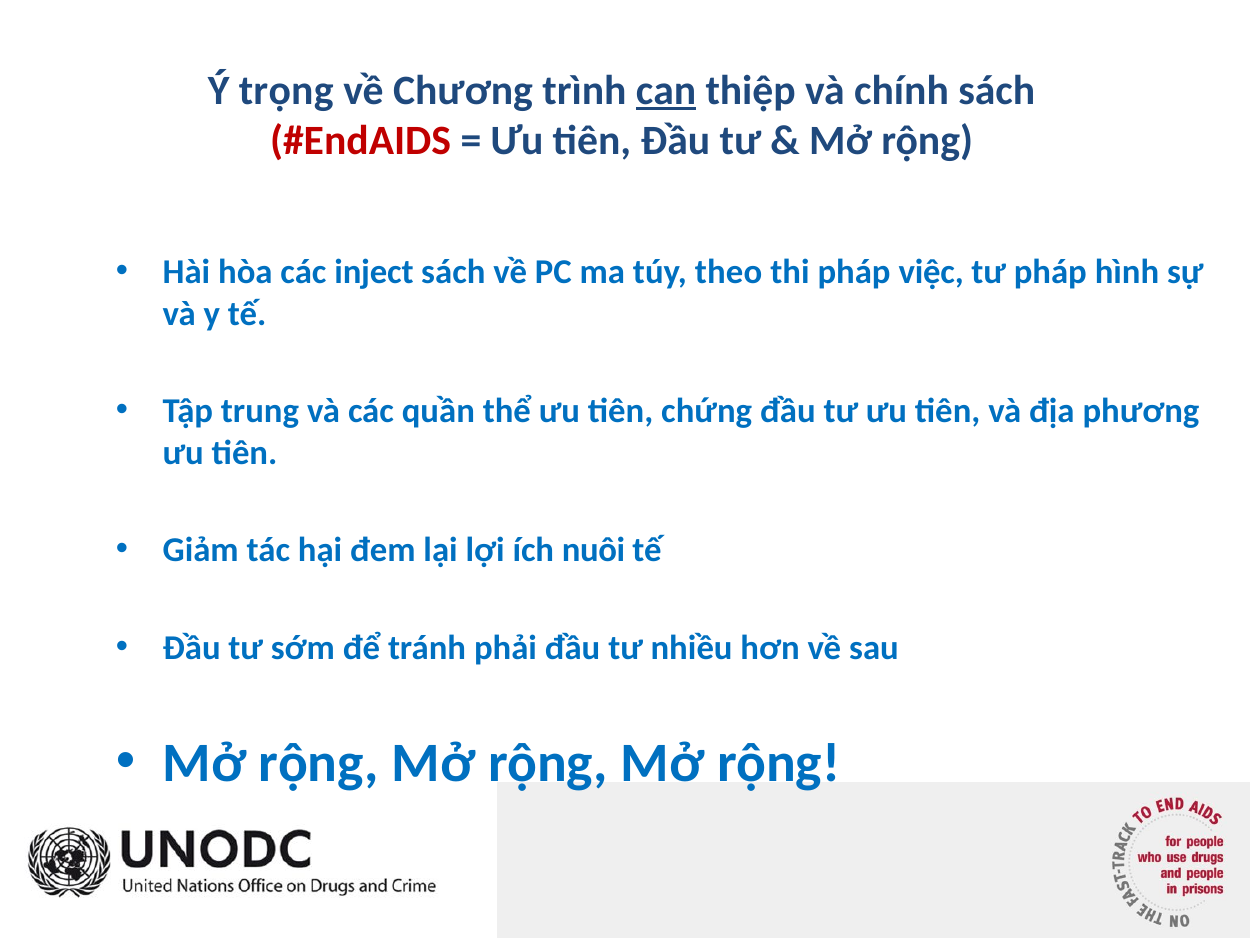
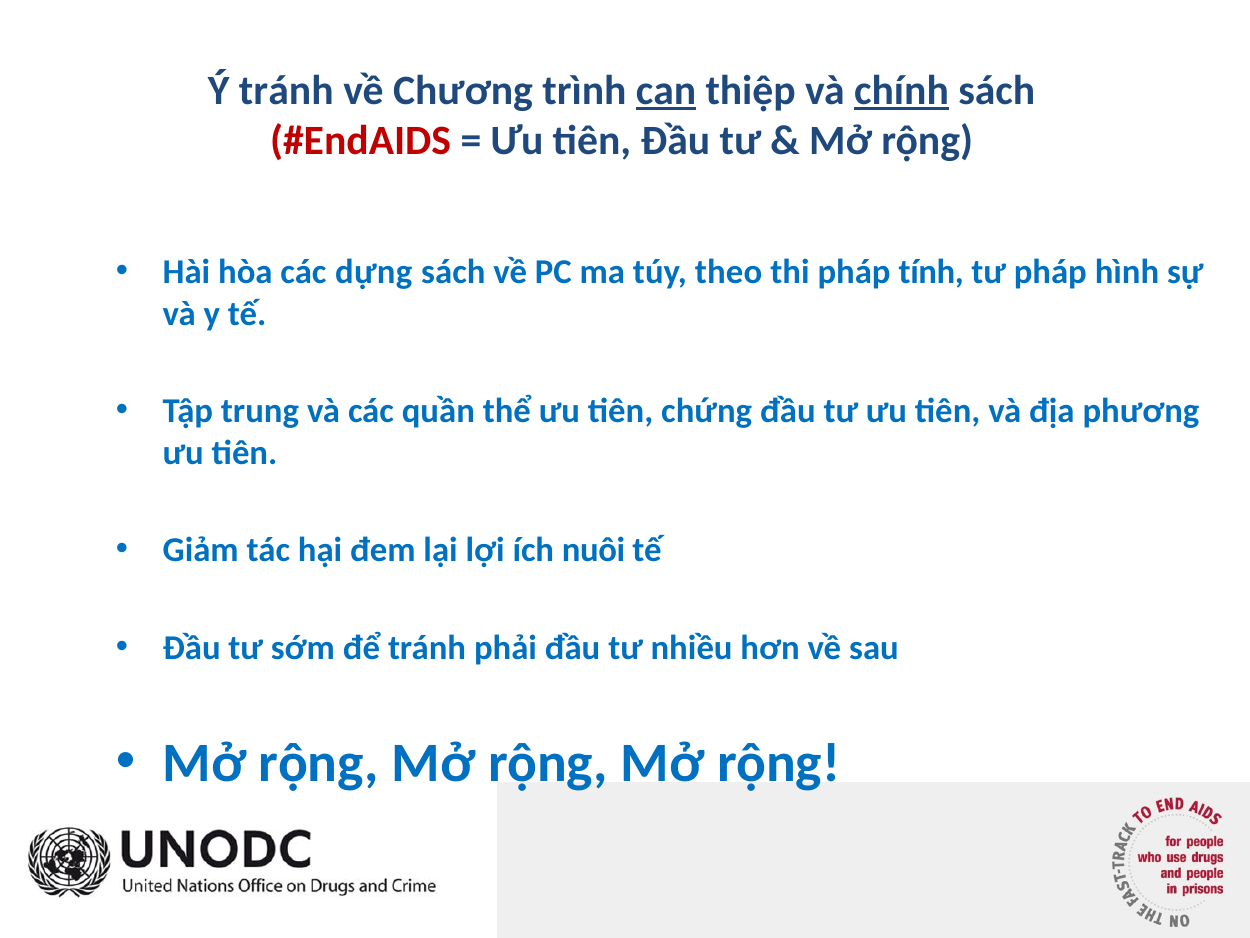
Ý trọng: trọng -> tránh
chính underline: none -> present
inject: inject -> dựng
việc: việc -> tính
